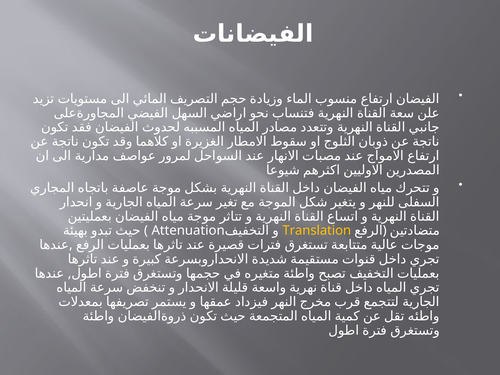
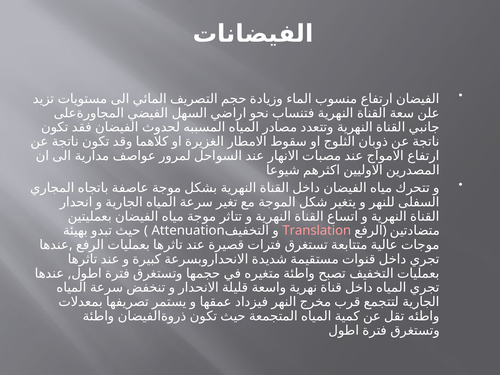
Translation colour: yellow -> pink
